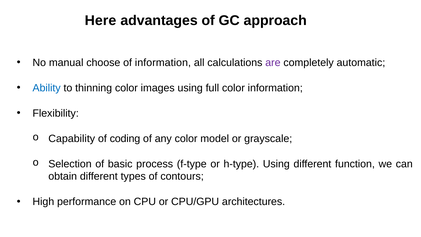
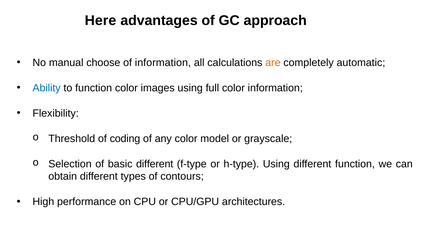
are colour: purple -> orange
to thinning: thinning -> function
Capability: Capability -> Threshold
basic process: process -> different
